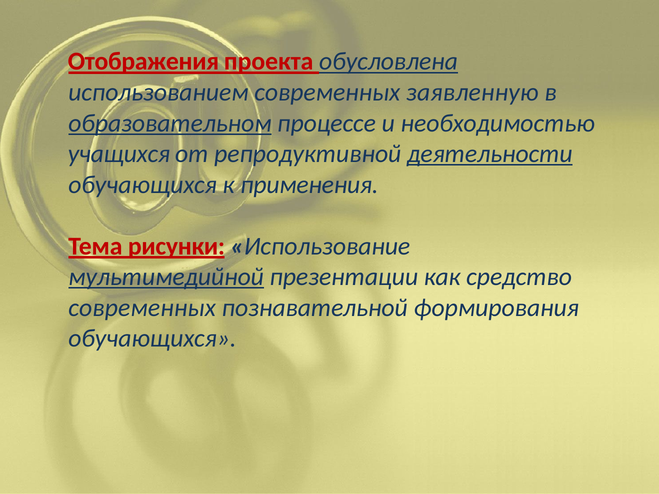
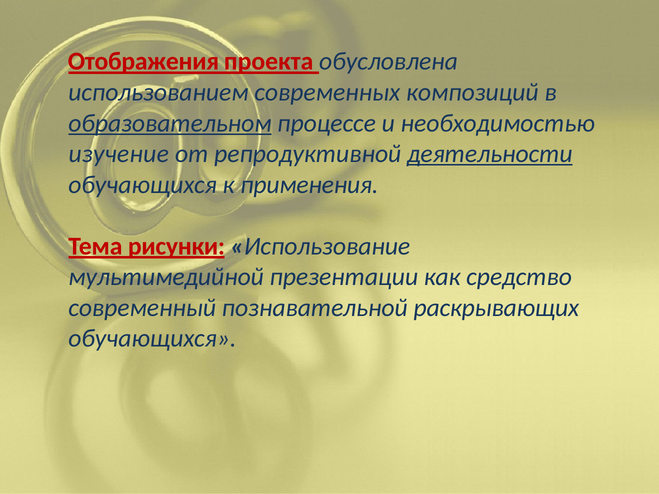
обусловлена underline: present -> none
заявленную: заявленную -> композиций
учащихся: учащихся -> изучение
мультимедийной underline: present -> none
современных at (142, 308): современных -> современный
формирования: формирования -> раскрывающих
